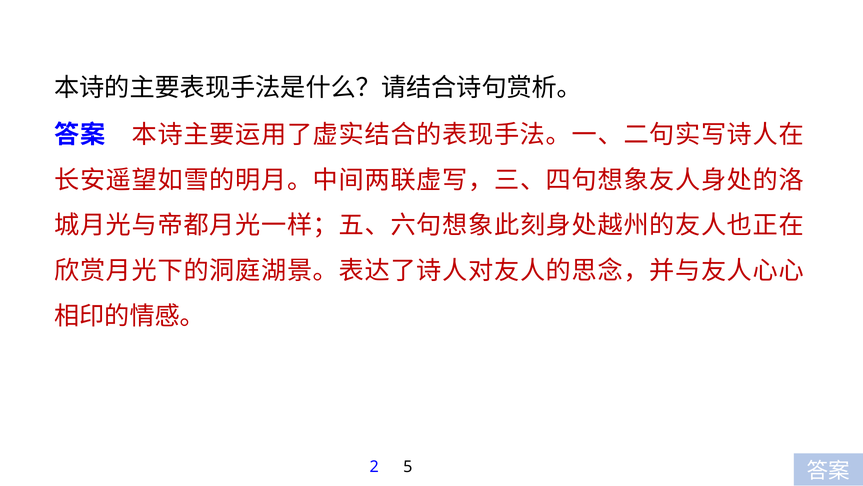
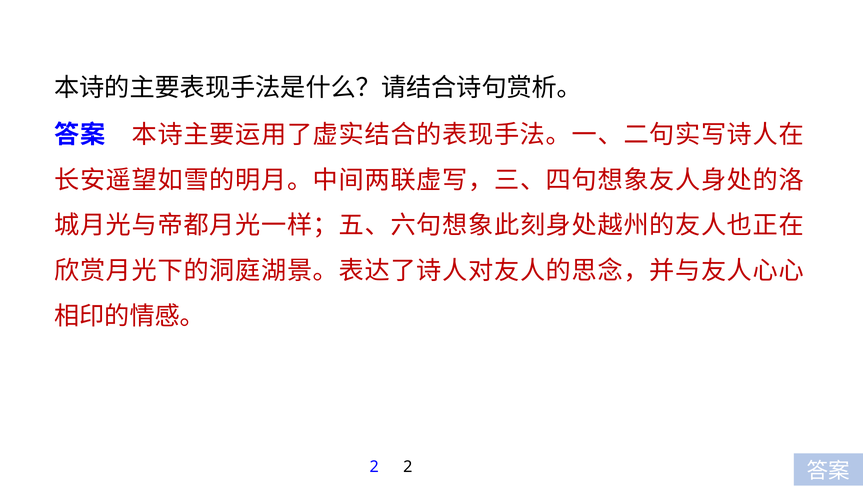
2 5: 5 -> 2
